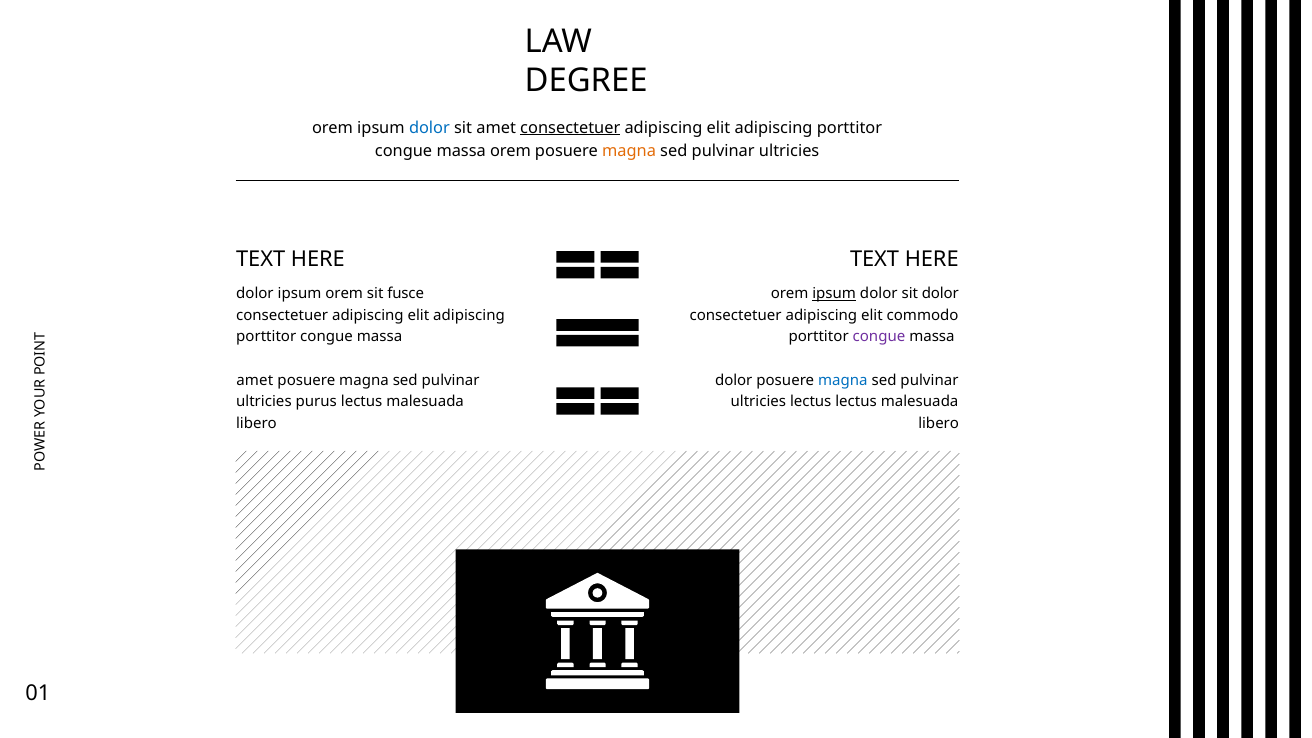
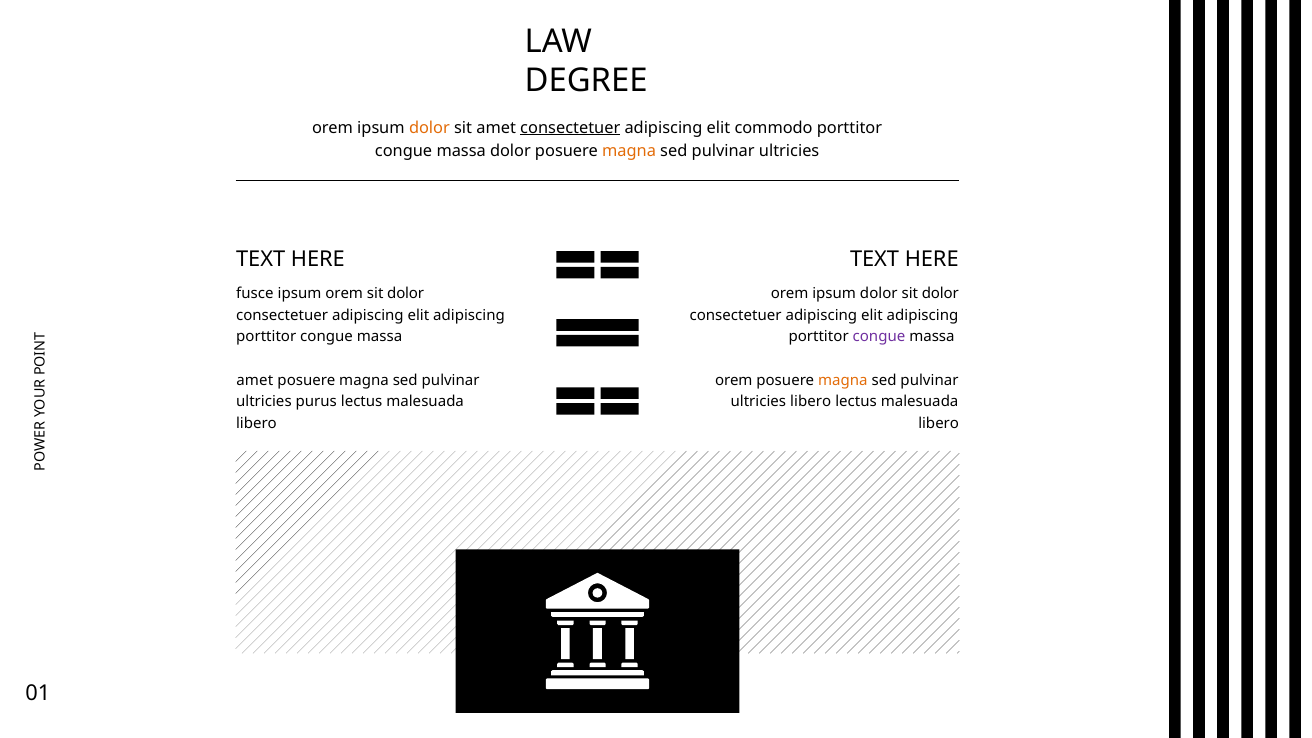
dolor at (429, 128) colour: blue -> orange
adipiscing at (774, 128): adipiscing -> commodo
massa orem: orem -> dolor
dolor at (255, 294): dolor -> fusce
fusce at (406, 294): fusce -> dolor
ipsum at (834, 294) underline: present -> none
commodo at (923, 315): commodo -> adipiscing
dolor at (734, 380): dolor -> orem
magna at (843, 380) colour: blue -> orange
ultricies lectus: lectus -> libero
